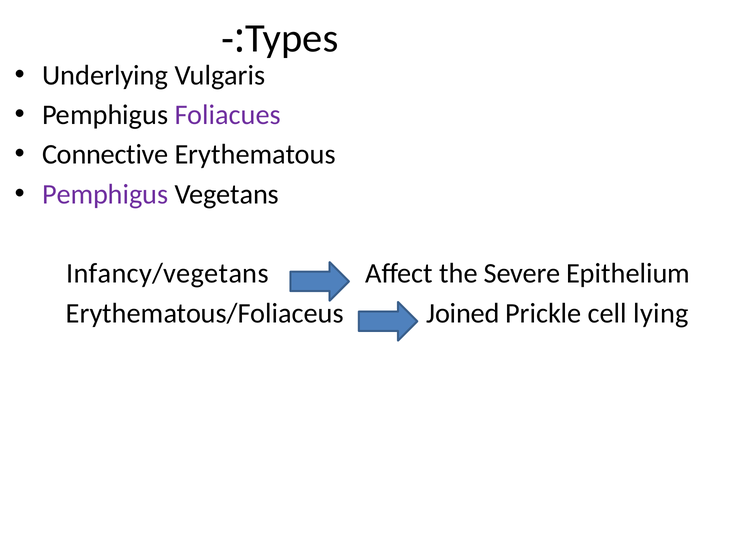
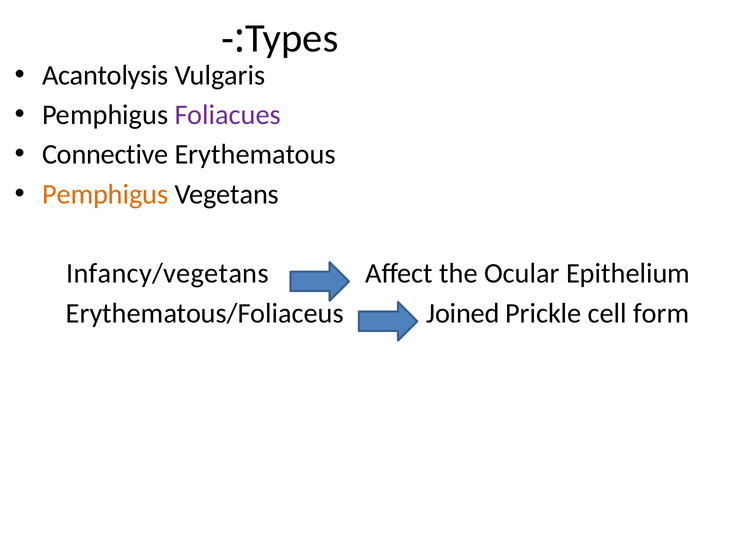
Underlying: Underlying -> Acantolysis
Pemphigus at (105, 194) colour: purple -> orange
Severe: Severe -> Ocular
lying: lying -> form
